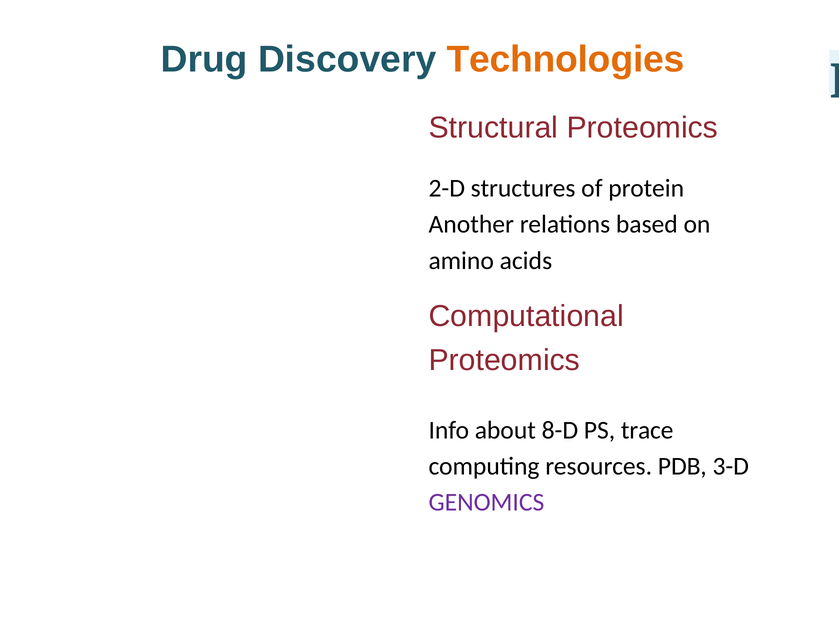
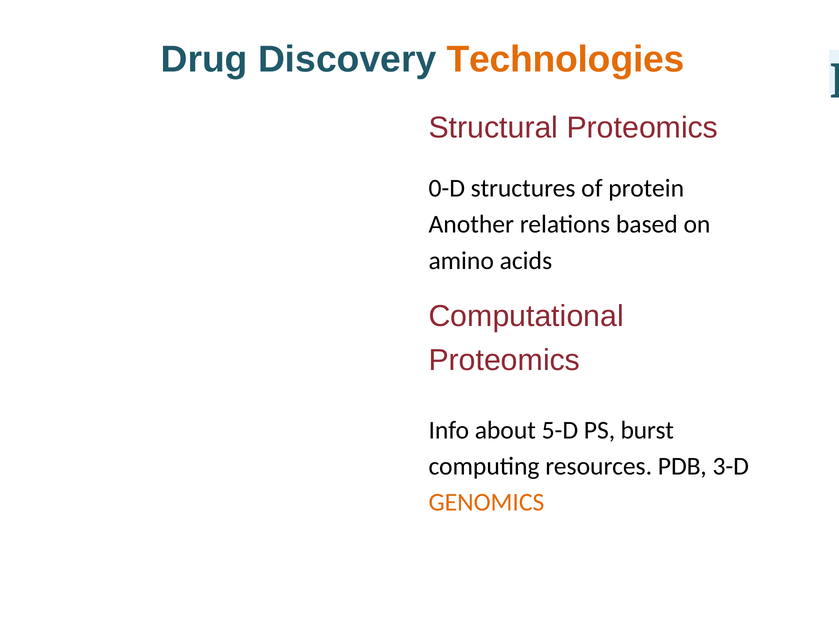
2-D: 2-D -> 0-D
8-D: 8-D -> 5-D
trace: trace -> burst
GENOMICS colour: purple -> orange
